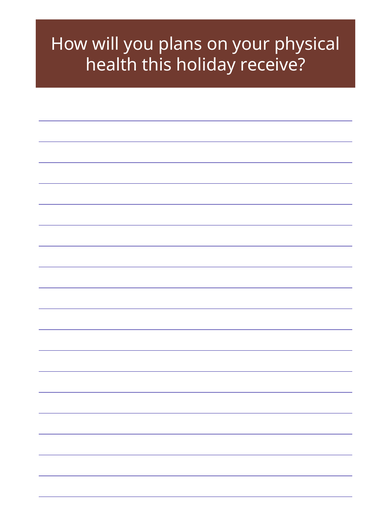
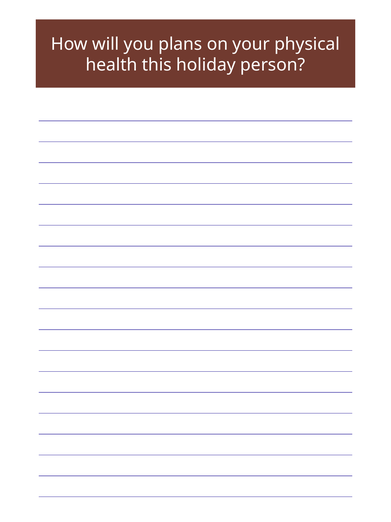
receive: receive -> person
